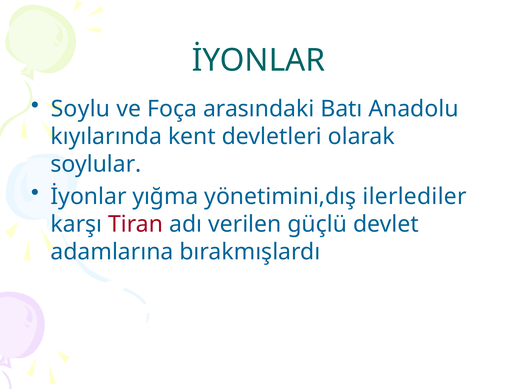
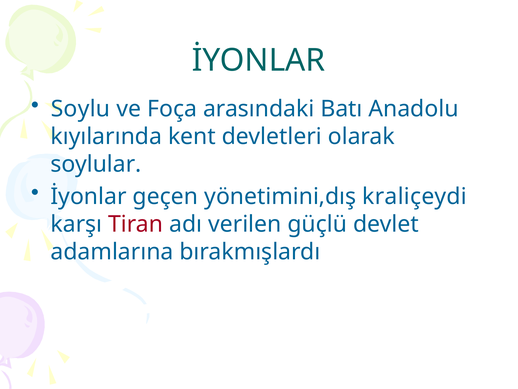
yığma: yığma -> geçen
ilerlediler: ilerlediler -> kraliçeydi
